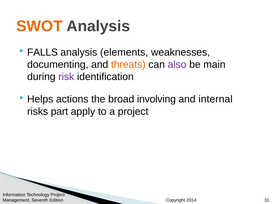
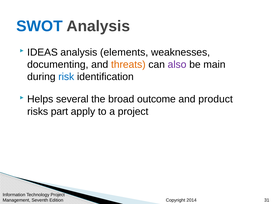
SWOT colour: orange -> blue
FALLS: FALLS -> IDEAS
risk colour: purple -> blue
actions: actions -> several
involving: involving -> outcome
internal: internal -> product
